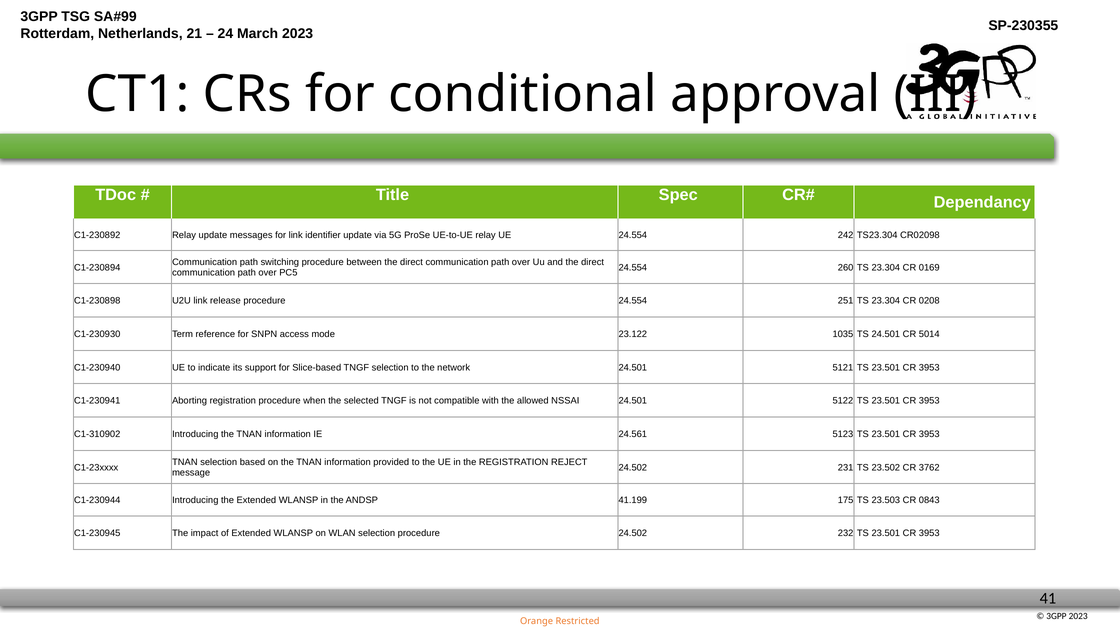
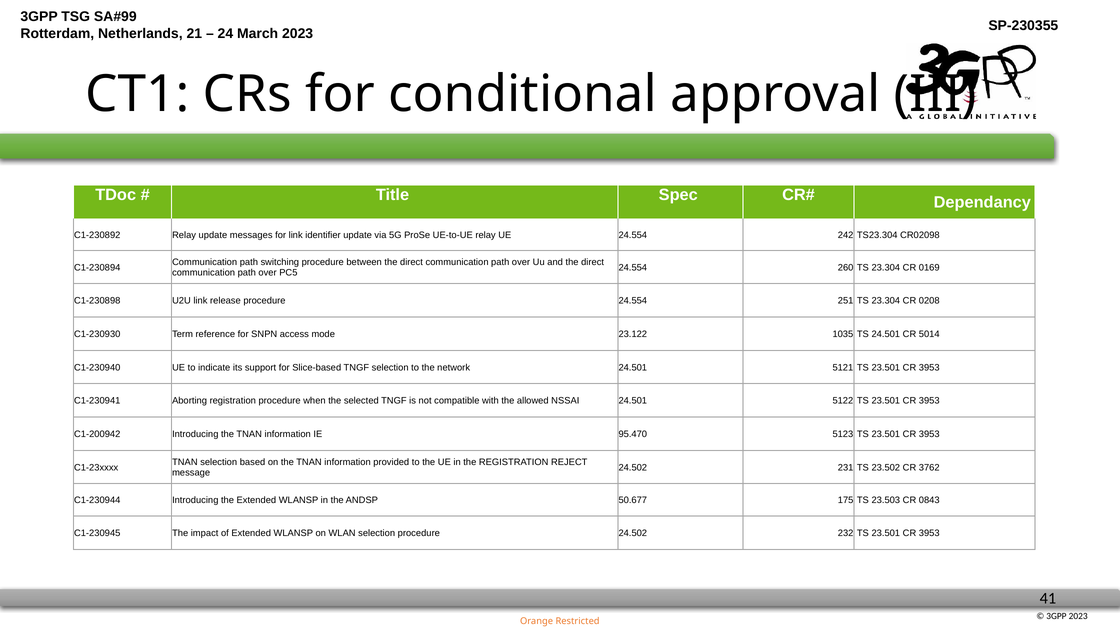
C1-310902: C1-310902 -> C1-200942
24.561: 24.561 -> 95.470
41.199: 41.199 -> 50.677
